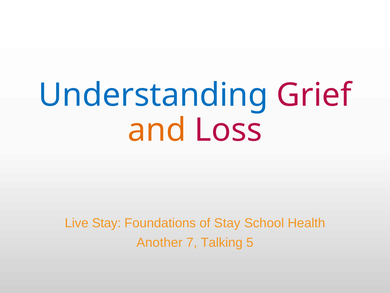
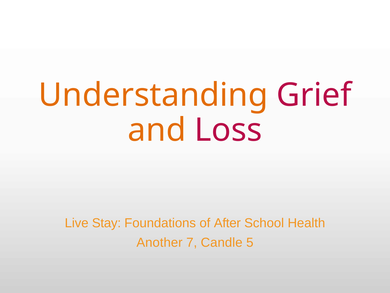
Understanding colour: blue -> orange
of Stay: Stay -> After
Talking: Talking -> Candle
